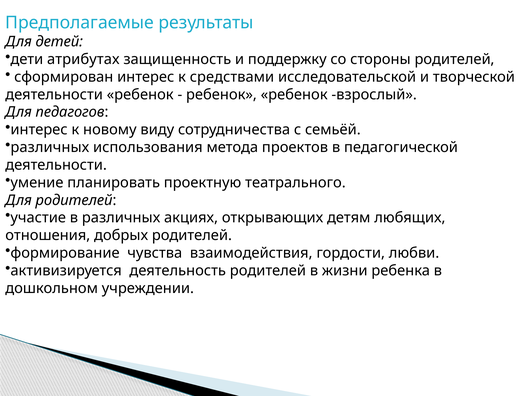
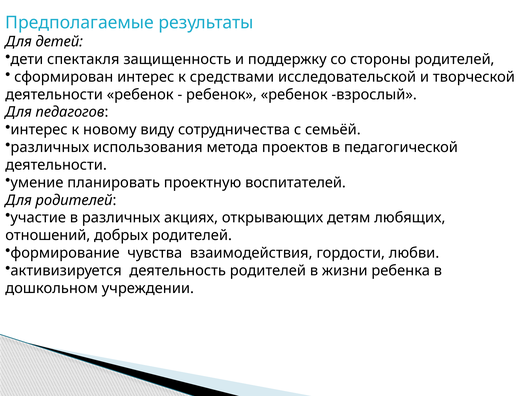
атрибутах: атрибутах -> спектакля
театрального: театрального -> воспитателей
отношения: отношения -> отношений
